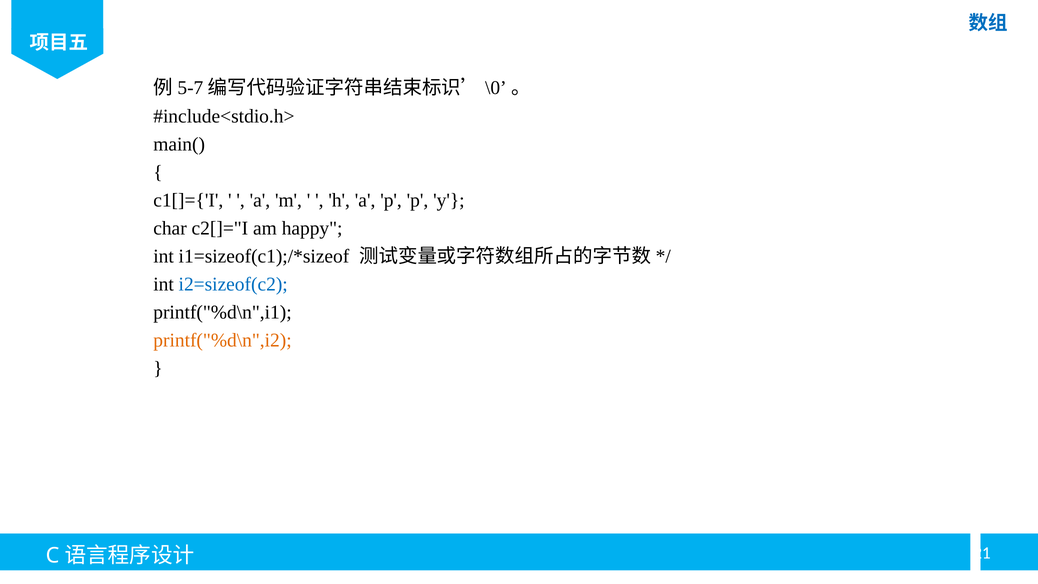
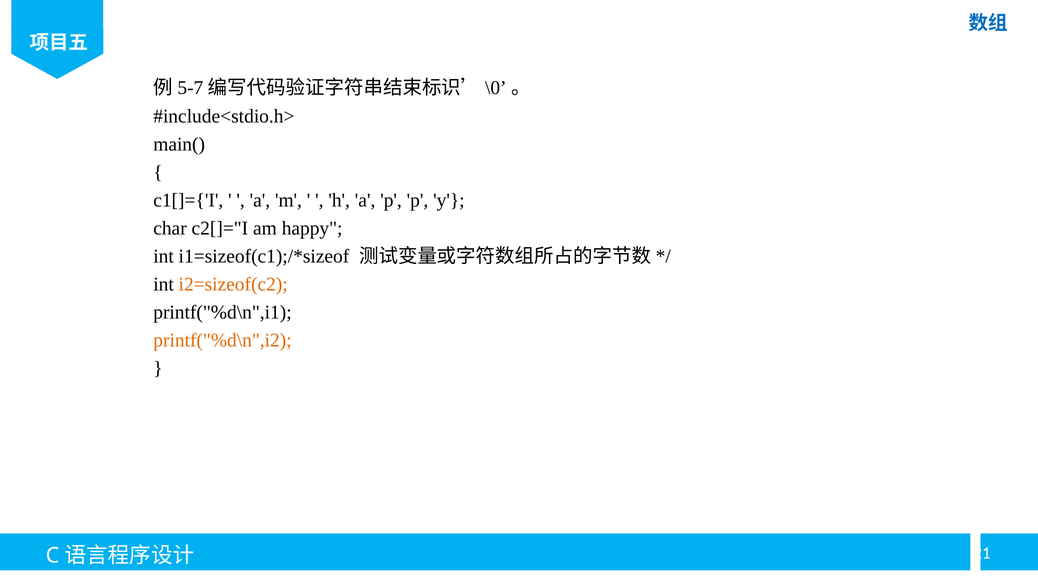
i2=sizeof(c2 colour: blue -> orange
